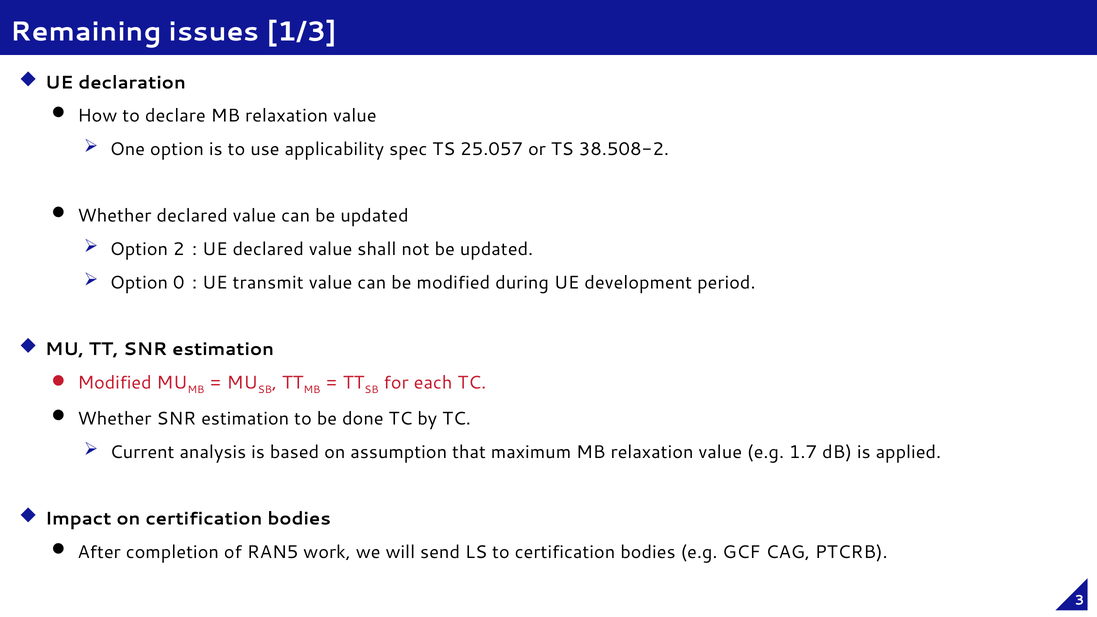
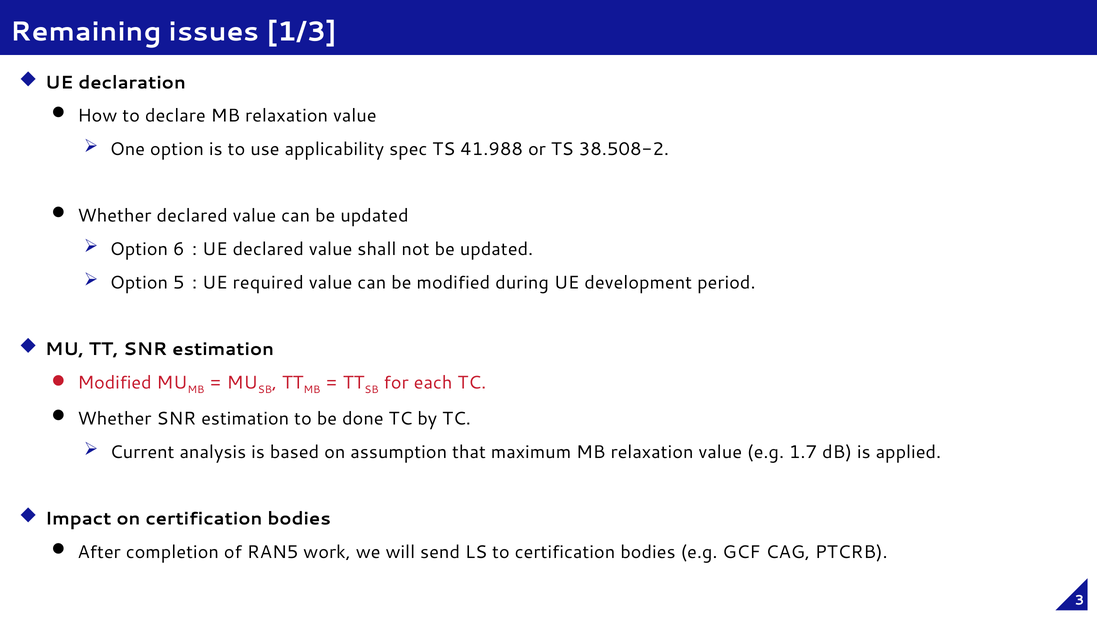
25.057: 25.057 -> 41.988
2: 2 -> 6
0: 0 -> 5
transmit: transmit -> required
